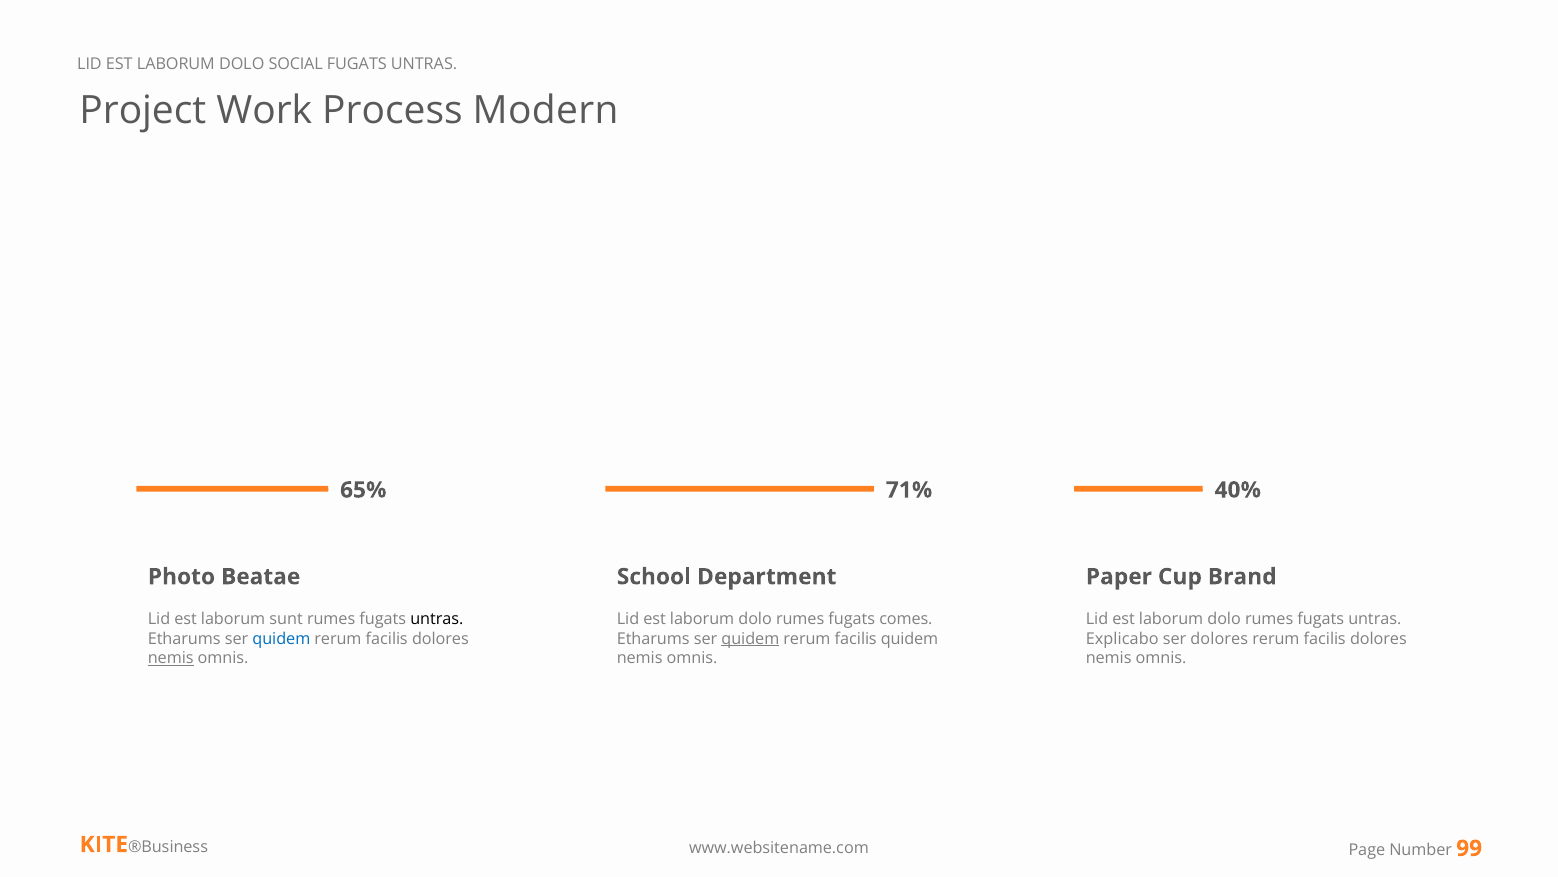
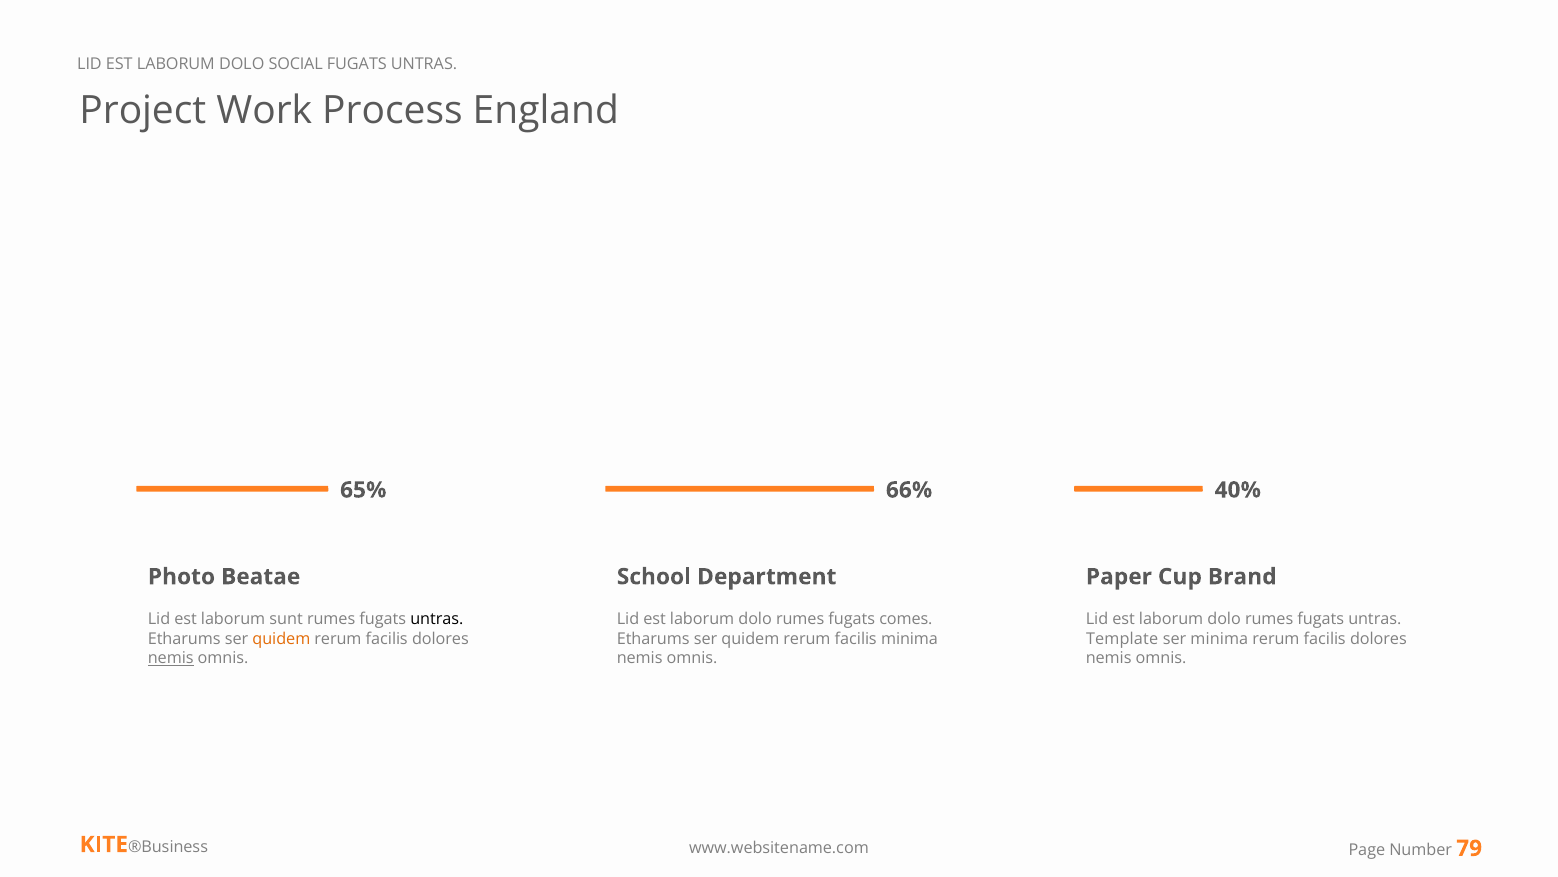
Modern: Modern -> England
71%: 71% -> 66%
quidem at (281, 638) colour: blue -> orange
quidem at (750, 638) underline: present -> none
facilis quidem: quidem -> minima
Explicabo: Explicabo -> Template
ser dolores: dolores -> minima
99: 99 -> 79
